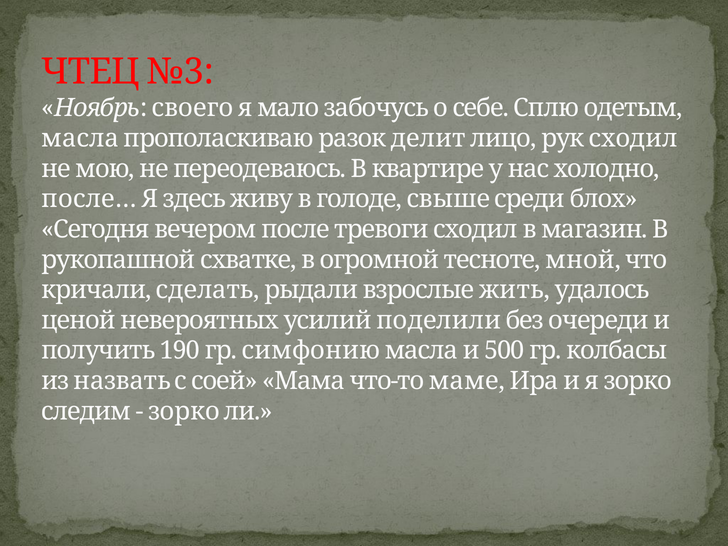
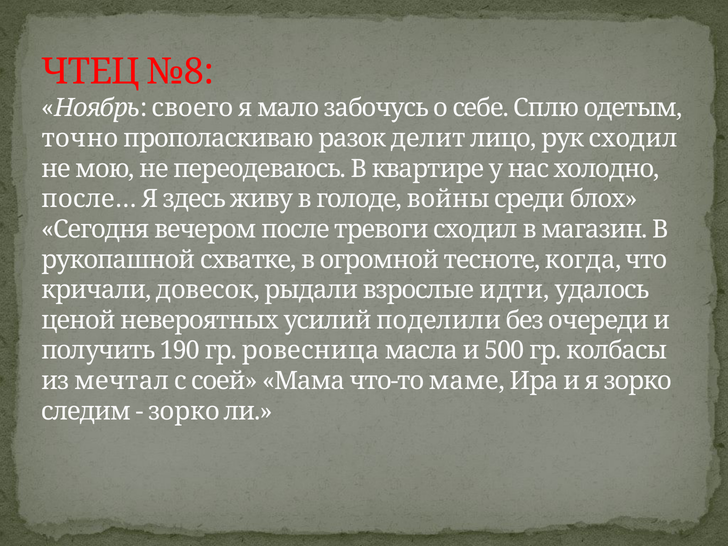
№3: №3 -> №8
масла at (80, 138): масла -> точно
свыше: свыше -> войны
мной: мной -> когда
сделать: сделать -> довесок
жить: жить -> идти
симфонию: симфонию -> ровесница
назвать: назвать -> мечтал
